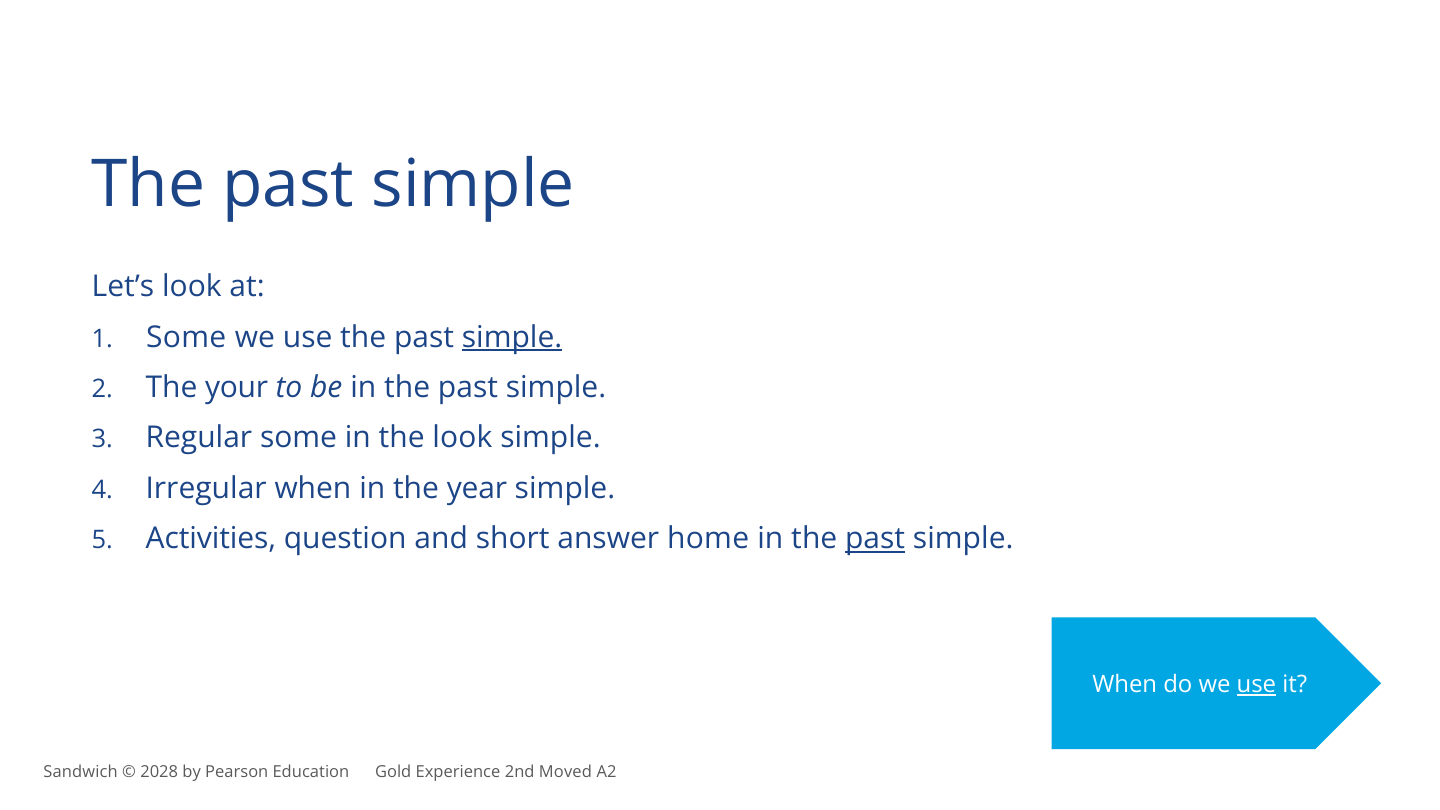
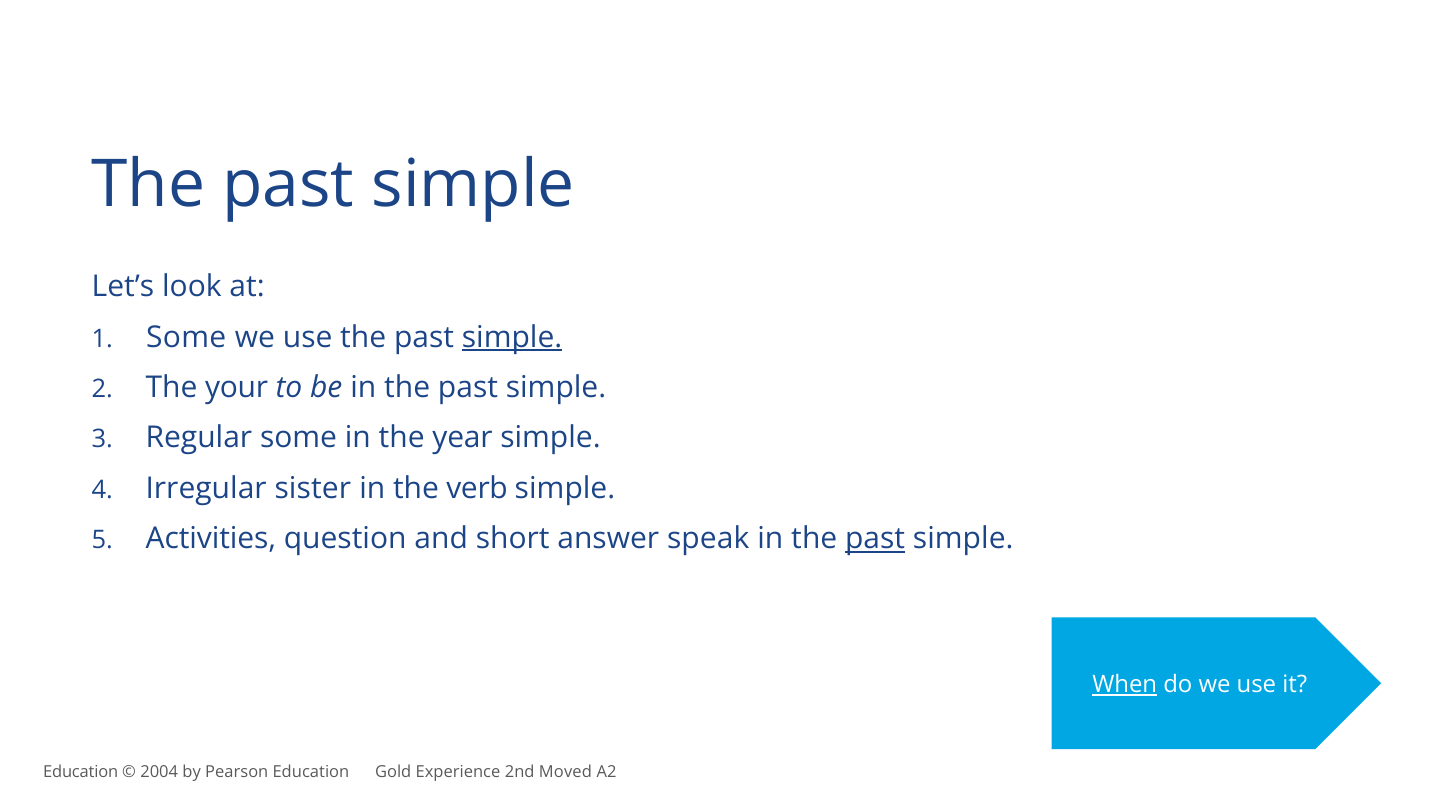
the look: look -> year
Irregular when: when -> sister
year: year -> verb
home: home -> speak
When at (1125, 685) underline: none -> present
use at (1256, 685) underline: present -> none
Sandwich at (81, 772): Sandwich -> Education
2028: 2028 -> 2004
